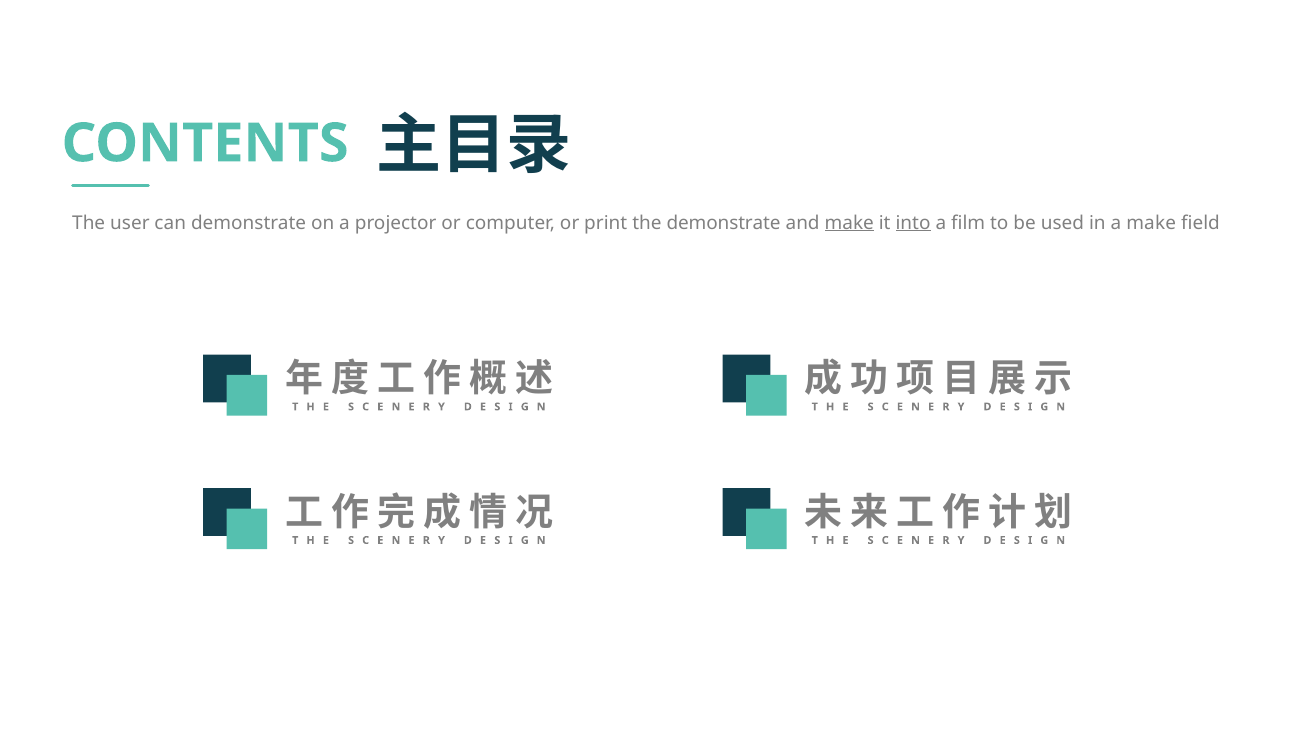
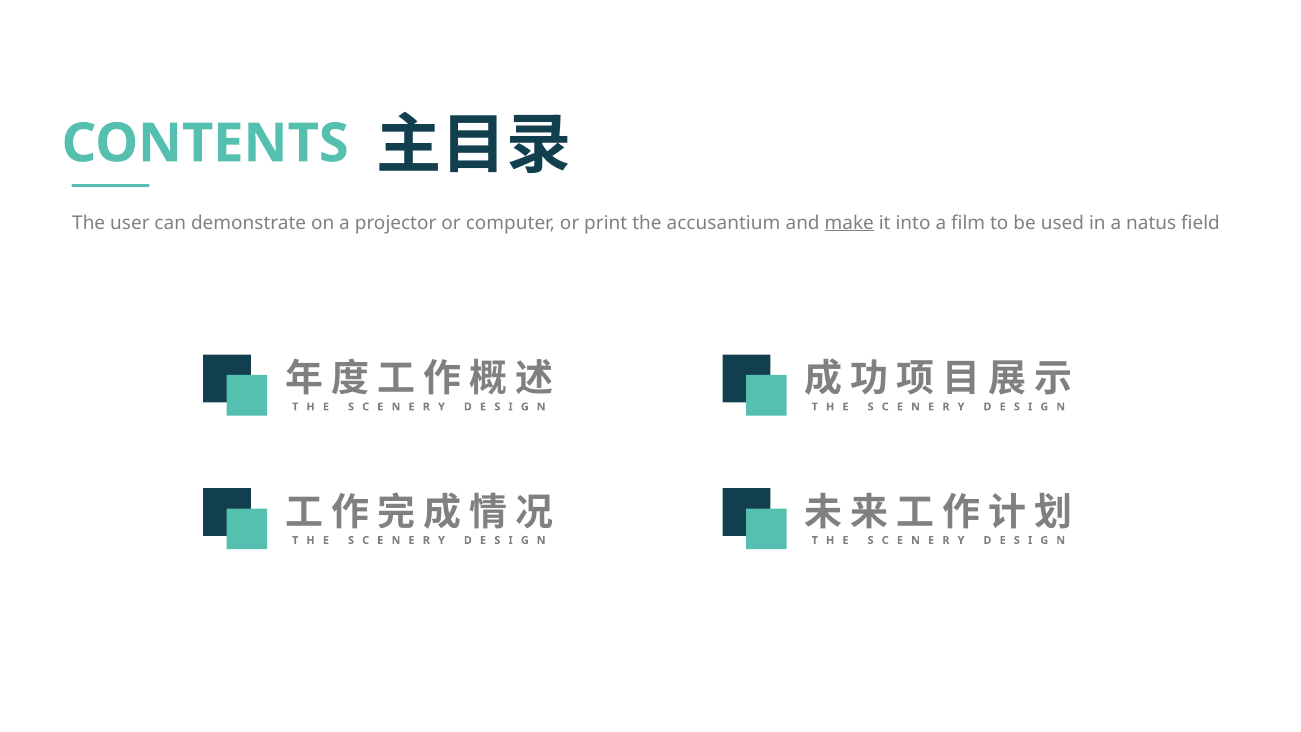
the demonstrate: demonstrate -> accusantium
into underline: present -> none
a make: make -> natus
